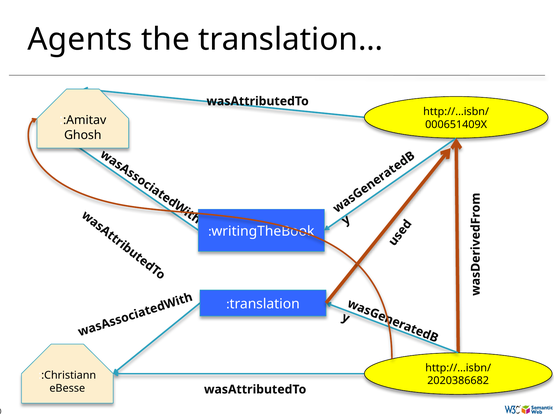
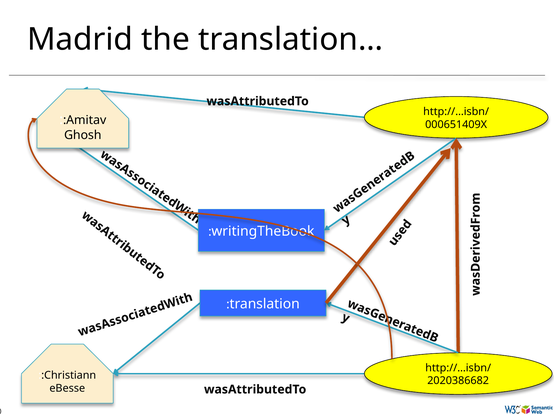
Agents: Agents -> Madrid
